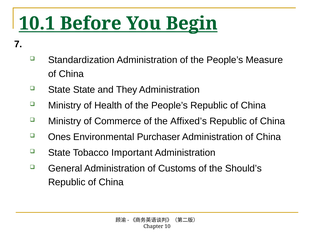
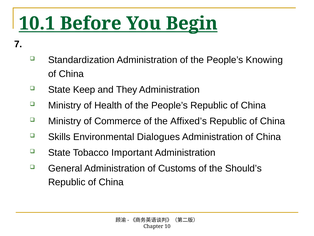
Measure: Measure -> Knowing
State State: State -> Keep
Ones: Ones -> Skills
Purchaser: Purchaser -> Dialogues
